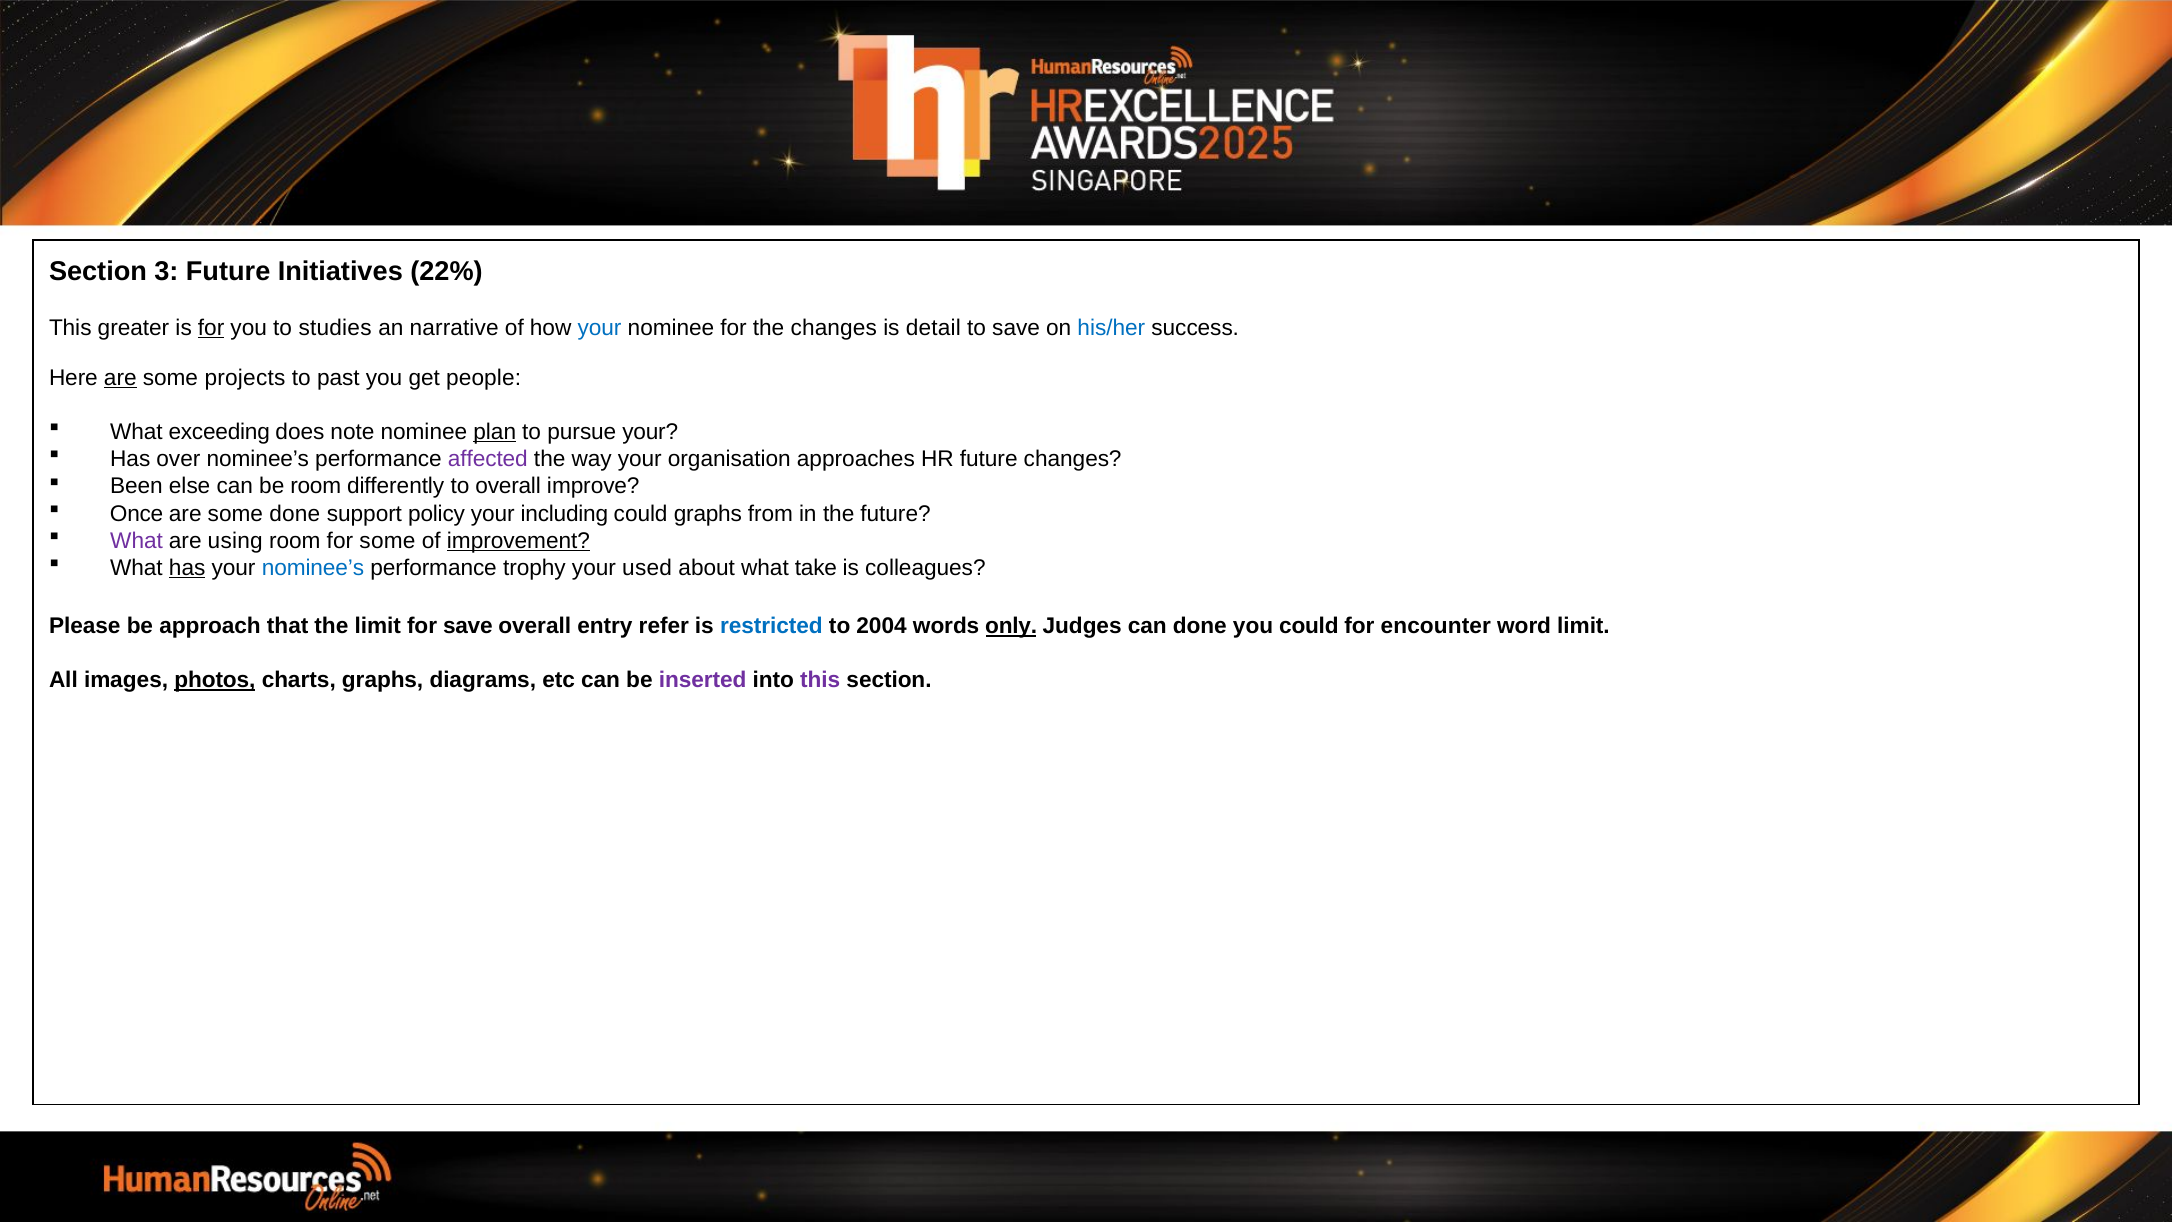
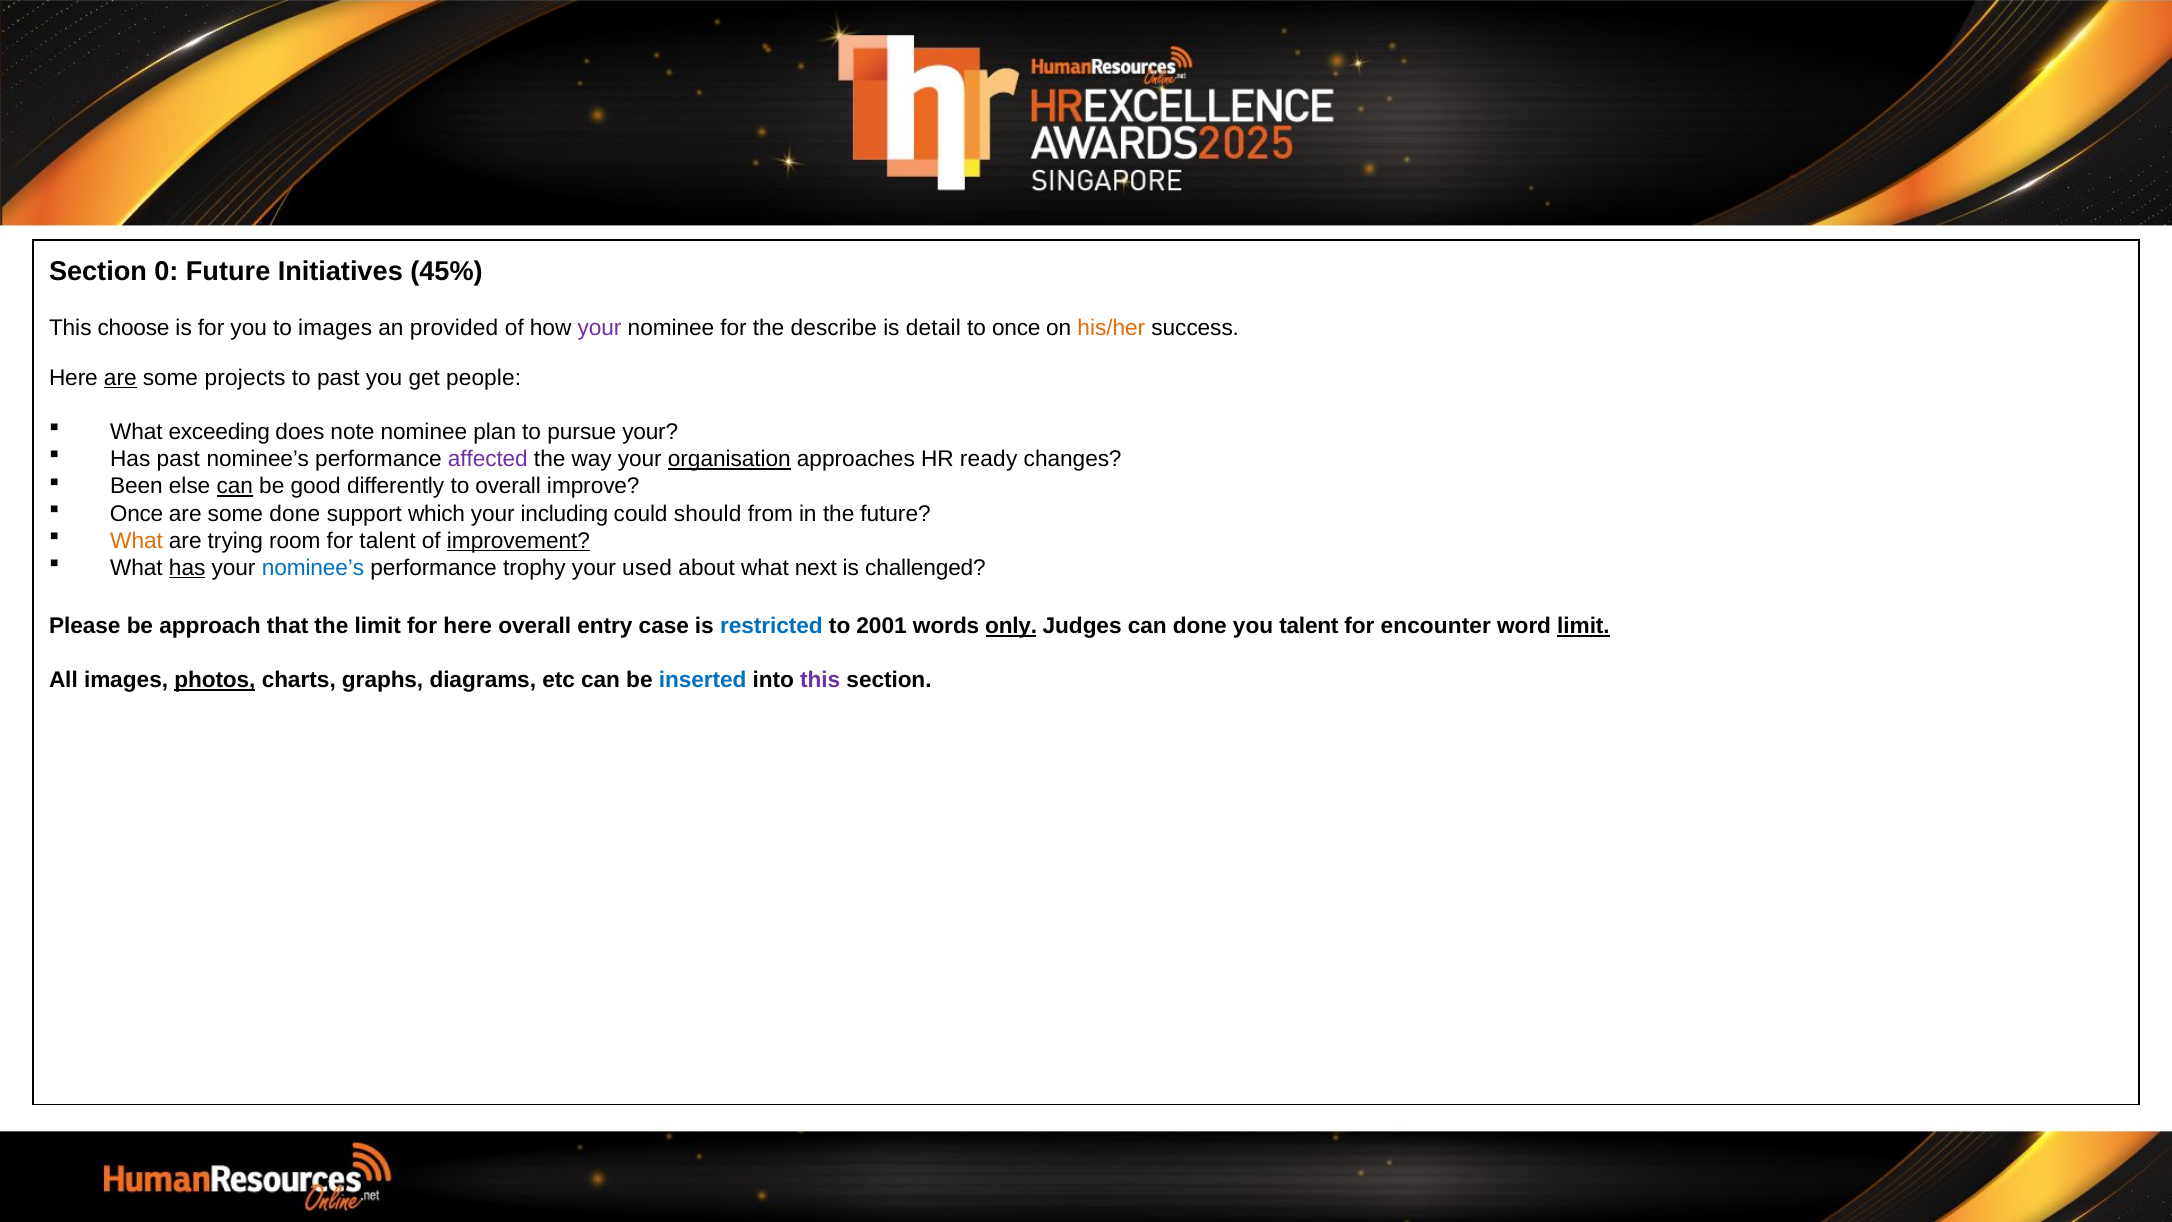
3: 3 -> 0
22%: 22% -> 45%
greater: greater -> choose
for at (211, 328) underline: present -> none
to studies: studies -> images
narrative: narrative -> provided
your at (600, 328) colour: blue -> purple
the changes: changes -> describe
to save: save -> once
his/her colour: blue -> orange
plan underline: present -> none
Has over: over -> past
organisation underline: none -> present
HR future: future -> ready
can at (235, 486) underline: none -> present
be room: room -> good
policy: policy -> which
could graphs: graphs -> should
What at (137, 541) colour: purple -> orange
using: using -> trying
for some: some -> talent
take: take -> next
colleagues: colleagues -> challenged
for save: save -> here
refer: refer -> case
2004: 2004 -> 2001
you could: could -> talent
limit at (1583, 626) underline: none -> present
inserted colour: purple -> blue
